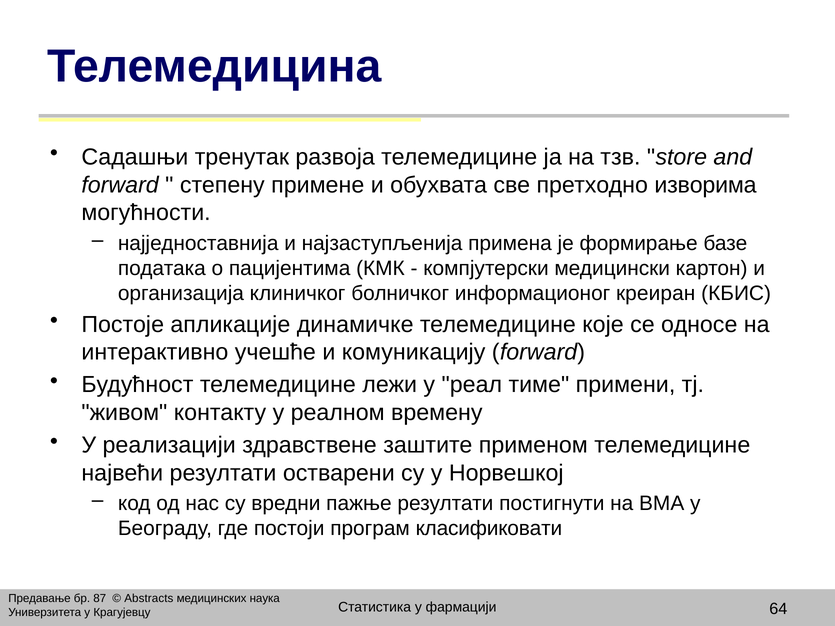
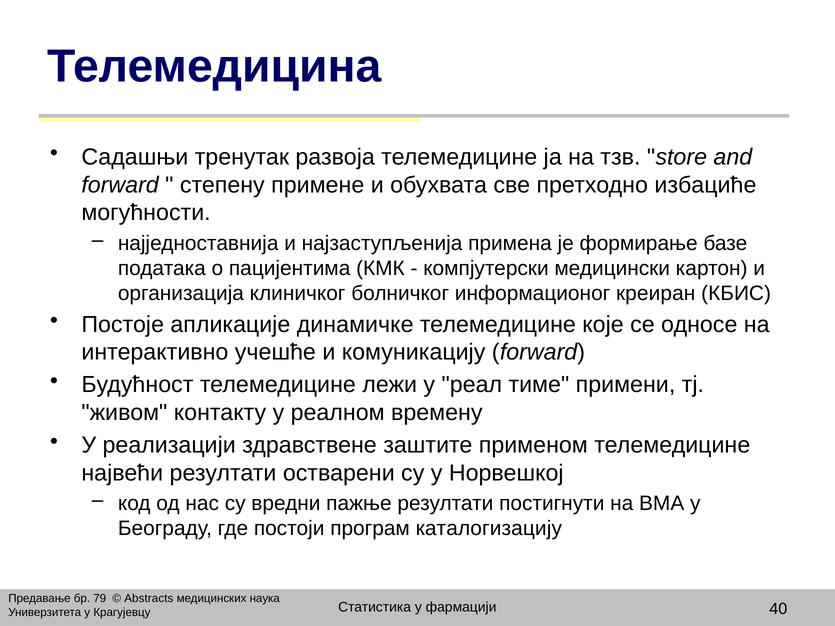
изворима: изворима -> избациће
класификовати: класификовати -> каталогизацију
87: 87 -> 79
64: 64 -> 40
